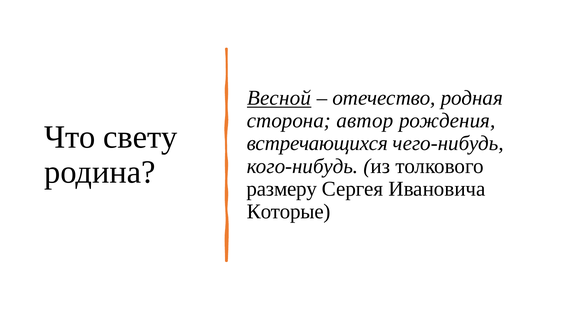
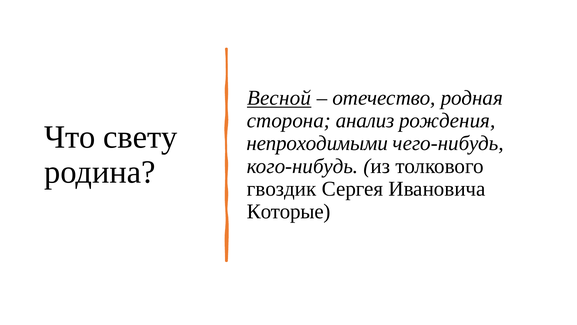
автор: автор -> анализ
встречающихся: встречающихся -> непроходимыми
размеру: размеру -> гвоздик
